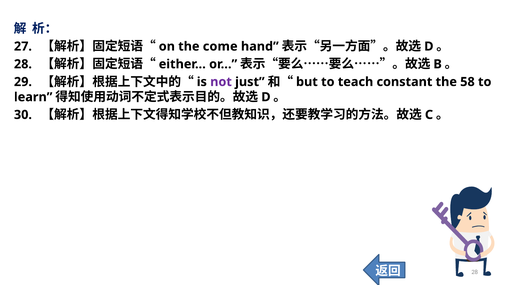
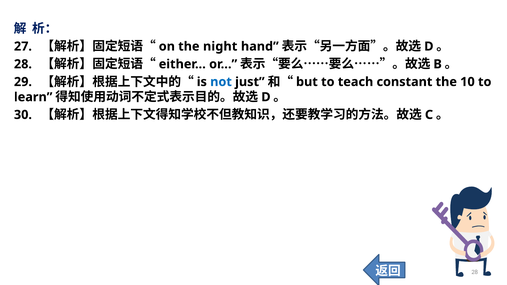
come: come -> night
not colour: purple -> blue
58: 58 -> 10
